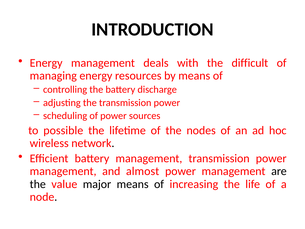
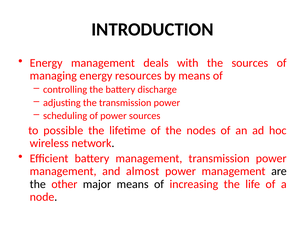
the difficult: difficult -> sources
value: value -> other
